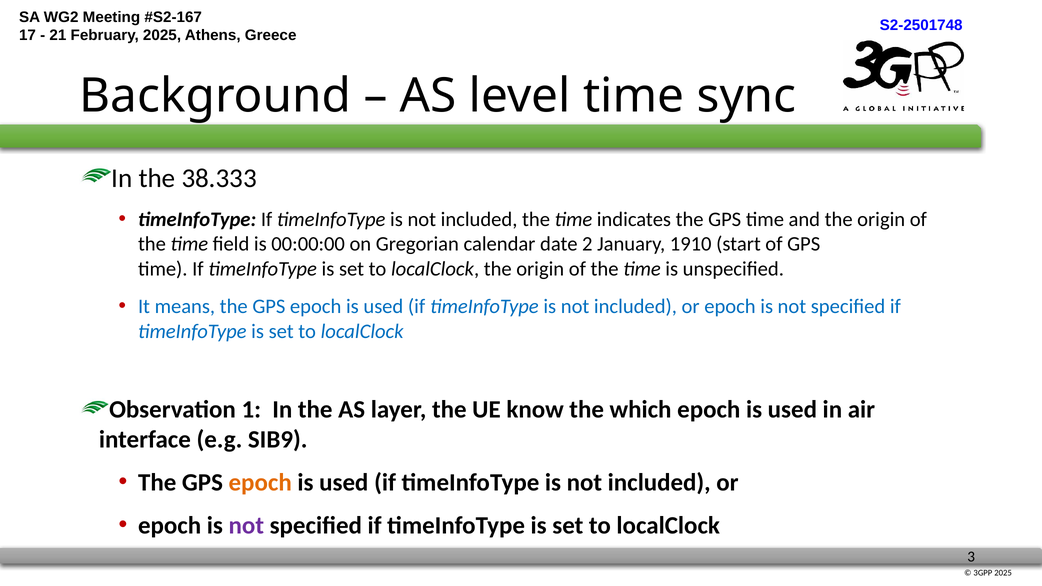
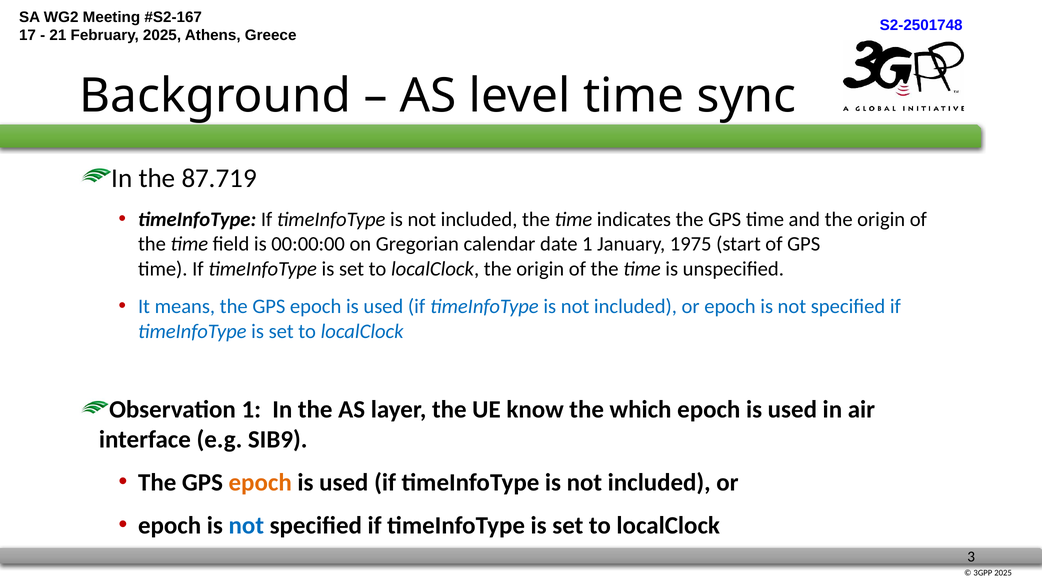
38.333: 38.333 -> 87.719
date 2: 2 -> 1
1910: 1910 -> 1975
not at (246, 526) colour: purple -> blue
